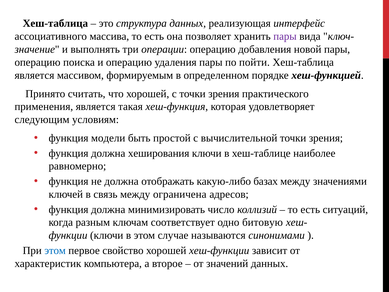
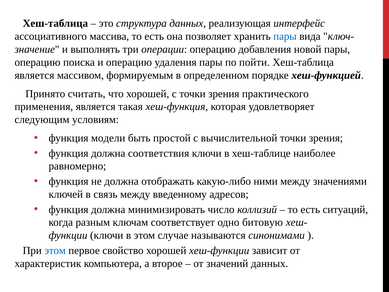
пары at (285, 36) colour: purple -> blue
хеширования: хеширования -> соответствия
базах: базах -> ними
ограничена: ограничена -> введенному
